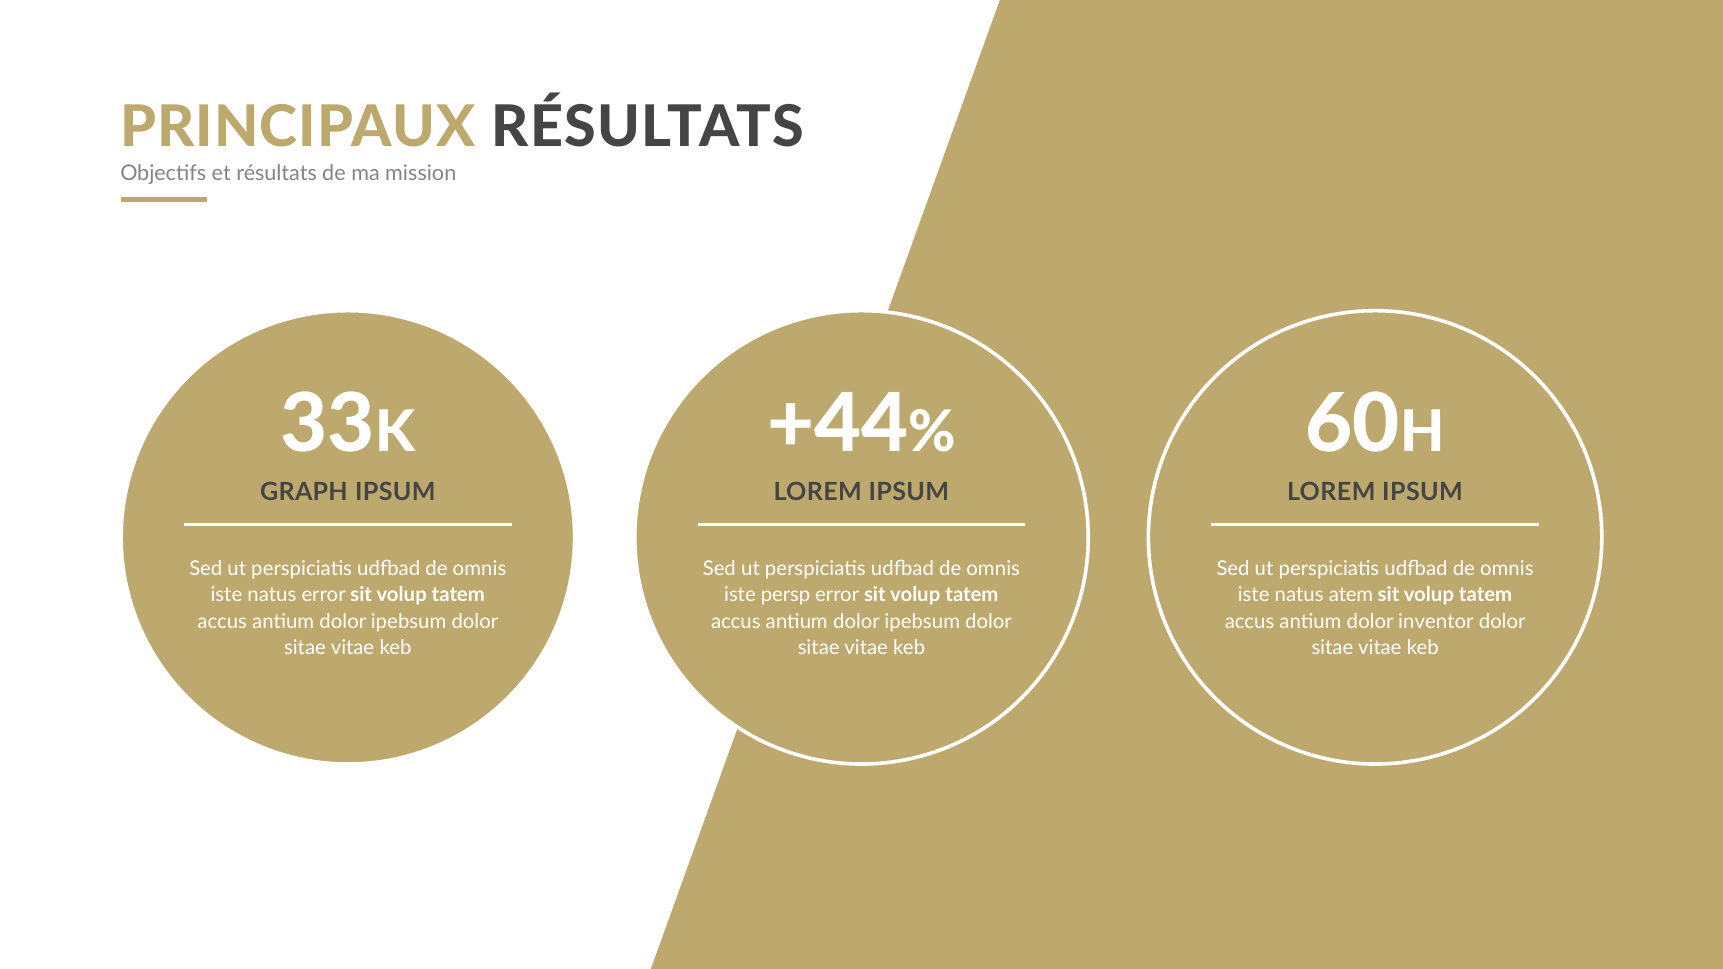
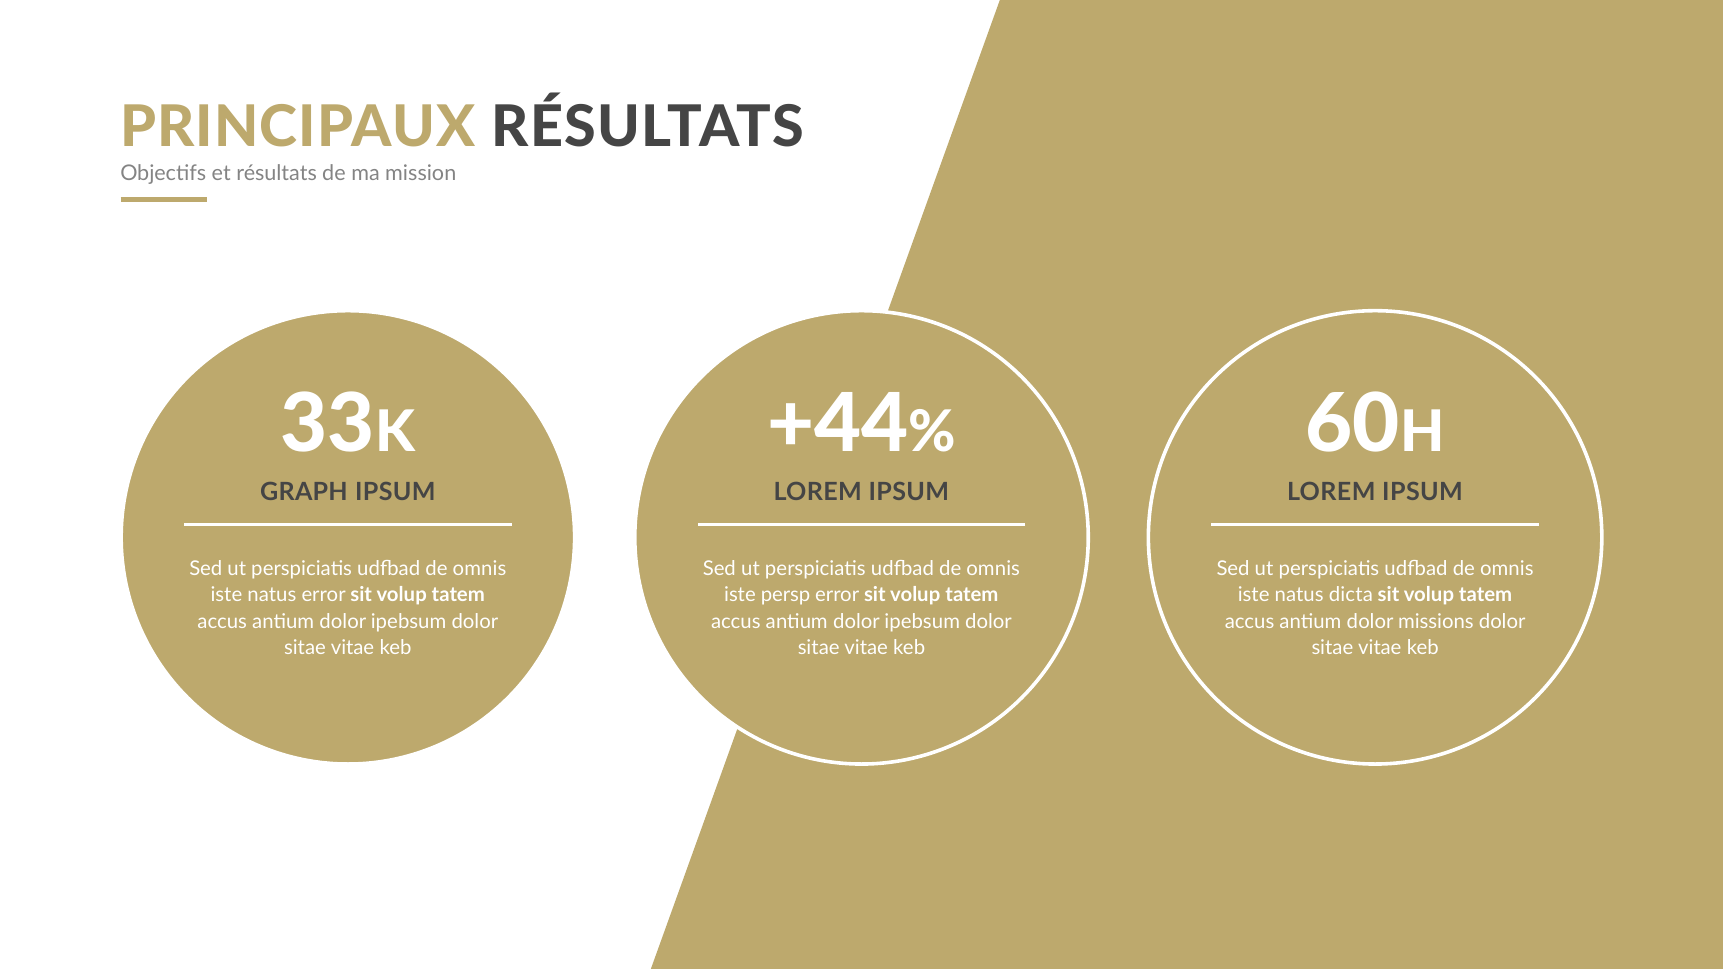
atem: atem -> dicta
inventor: inventor -> missions
